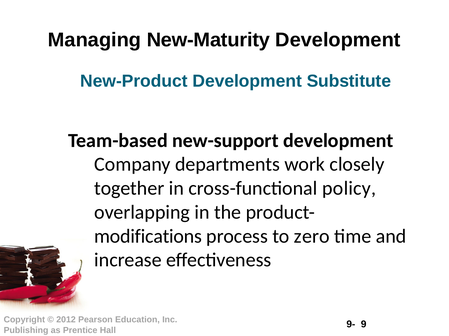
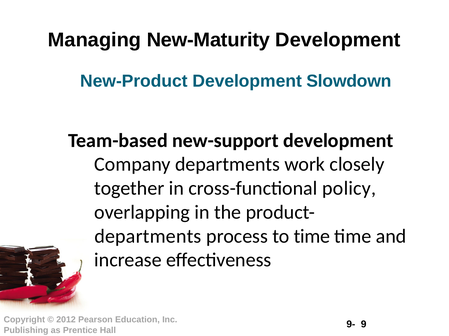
Substitute: Substitute -> Slowdown
modifications at (148, 237): modifications -> departments
to zero: zero -> time
